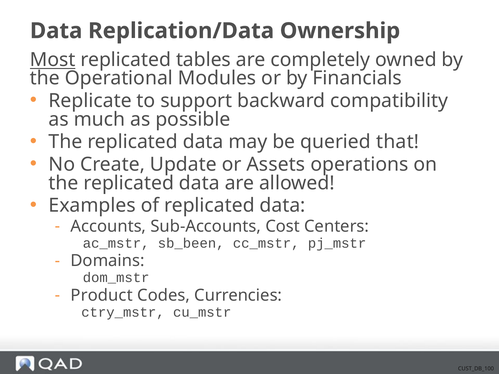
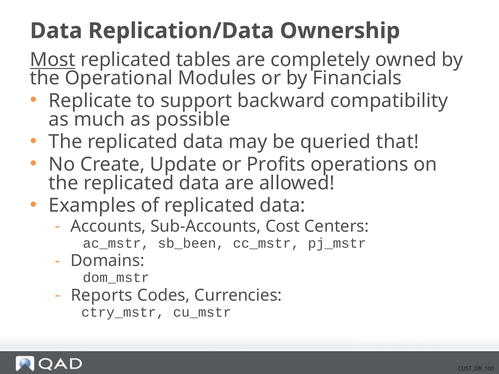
Assets: Assets -> Profits
Product: Product -> Reports
